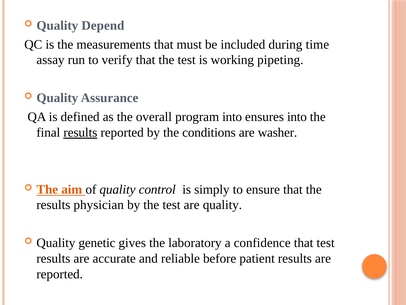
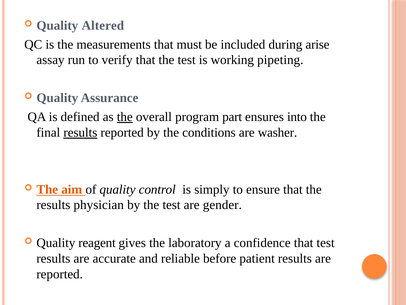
Depend: Depend -> Altered
time: time -> arise
the at (125, 117) underline: none -> present
program into: into -> part
are quality: quality -> gender
genetic: genetic -> reagent
